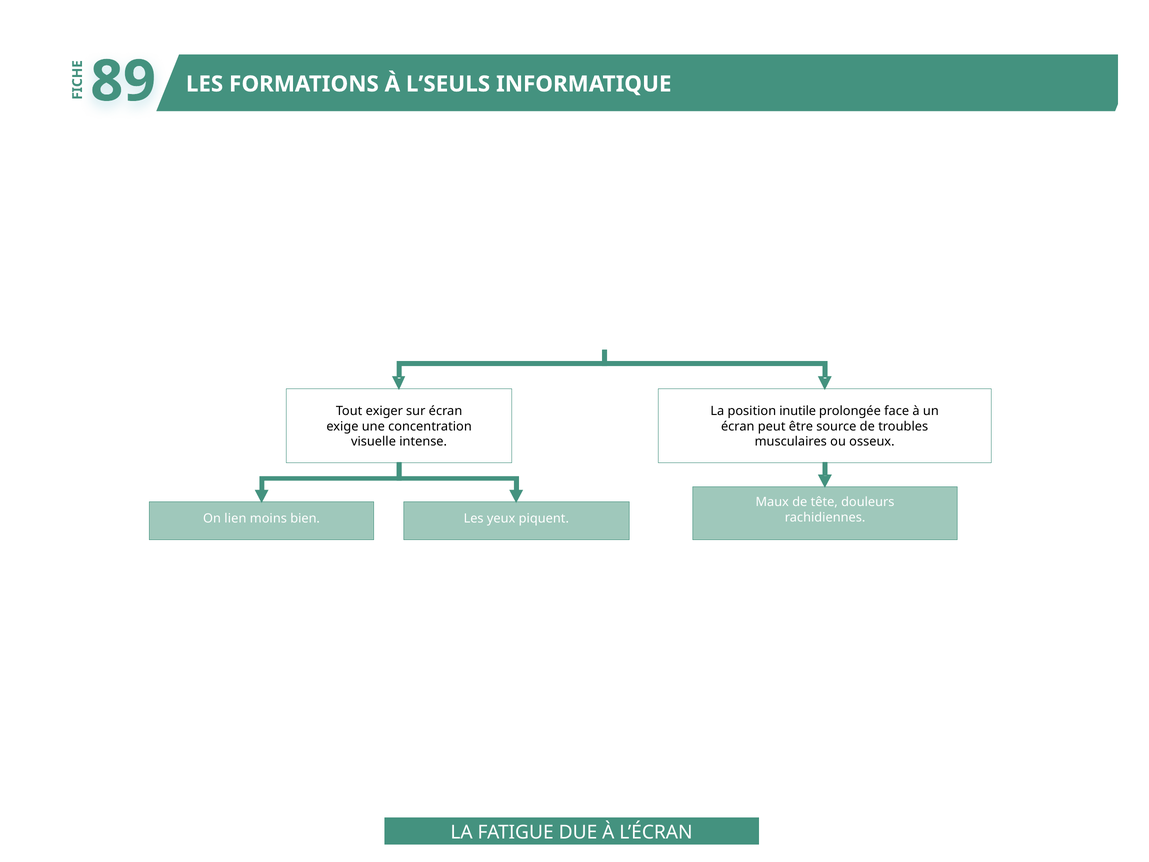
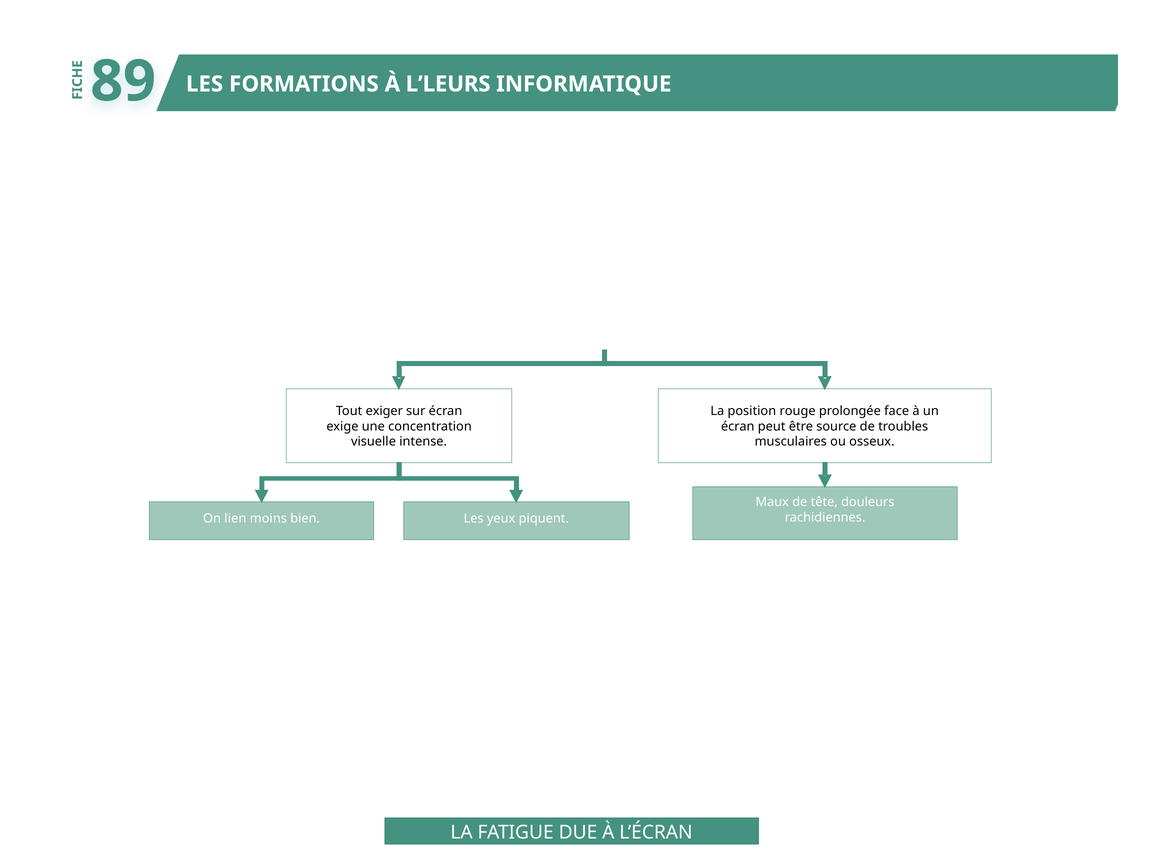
L’SEULS: L’SEULS -> L’LEURS
inutile: inutile -> rouge
